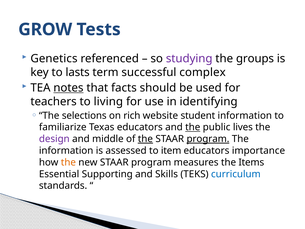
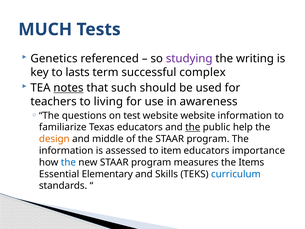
GROW: GROW -> MUCH
groups: groups -> writing
facts: facts -> such
identifying: identifying -> awareness
selections: selections -> questions
rich: rich -> test
website student: student -> website
lives: lives -> help
design colour: purple -> orange
the at (145, 139) underline: present -> none
program at (208, 139) underline: present -> none
the at (68, 162) colour: orange -> blue
Supporting: Supporting -> Elementary
